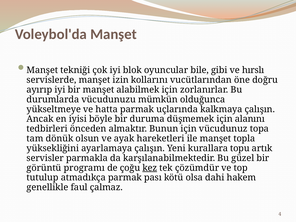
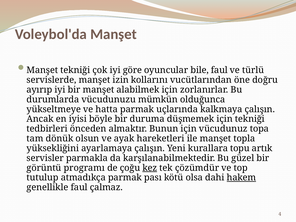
blok: blok -> göre
bile gibi: gibi -> faul
hırslı: hırslı -> türlü
için alanını: alanını -> tekniği
hakem underline: none -> present
